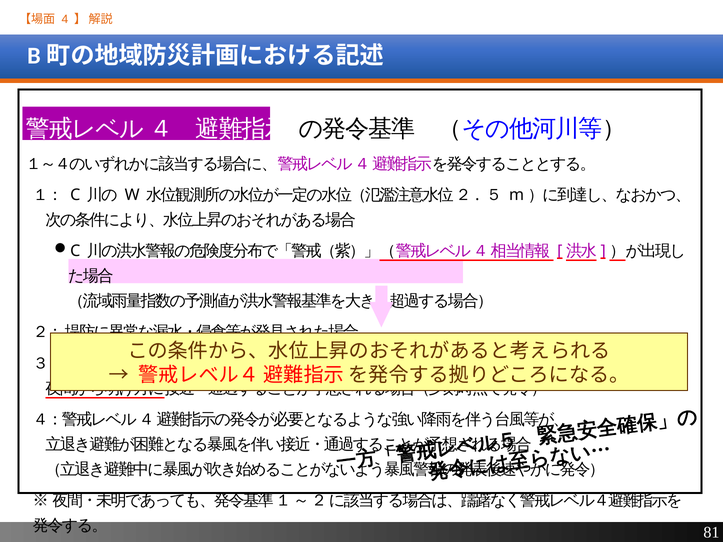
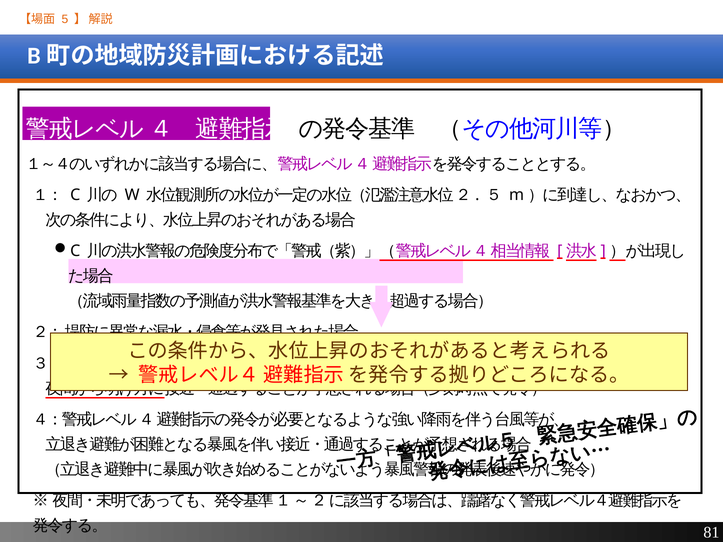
4: 4 -> 5
